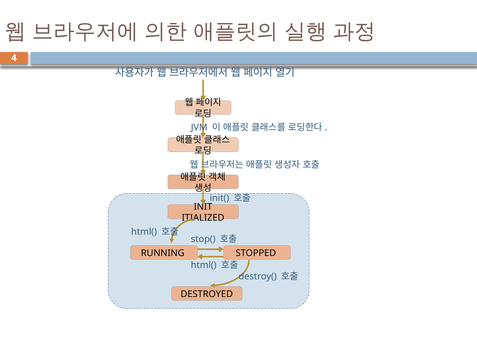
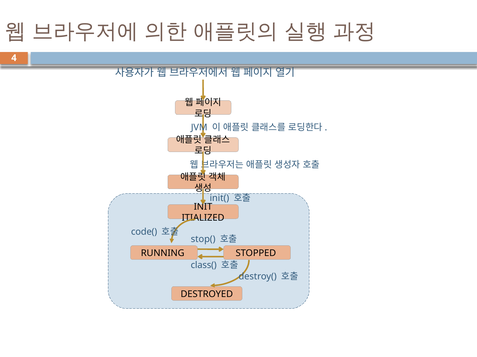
html( at (144, 232): html( -> code(
html( at (204, 266): html( -> class(
